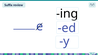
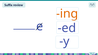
ing colour: black -> orange
